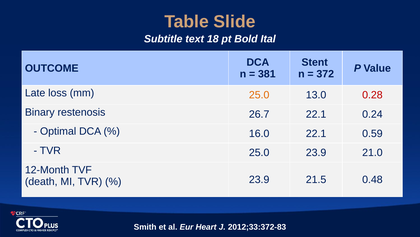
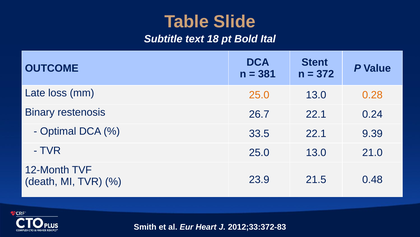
0.28 colour: red -> orange
16.0: 16.0 -> 33.5
0.59: 0.59 -> 9.39
TVR 25.0 23.9: 23.9 -> 13.0
